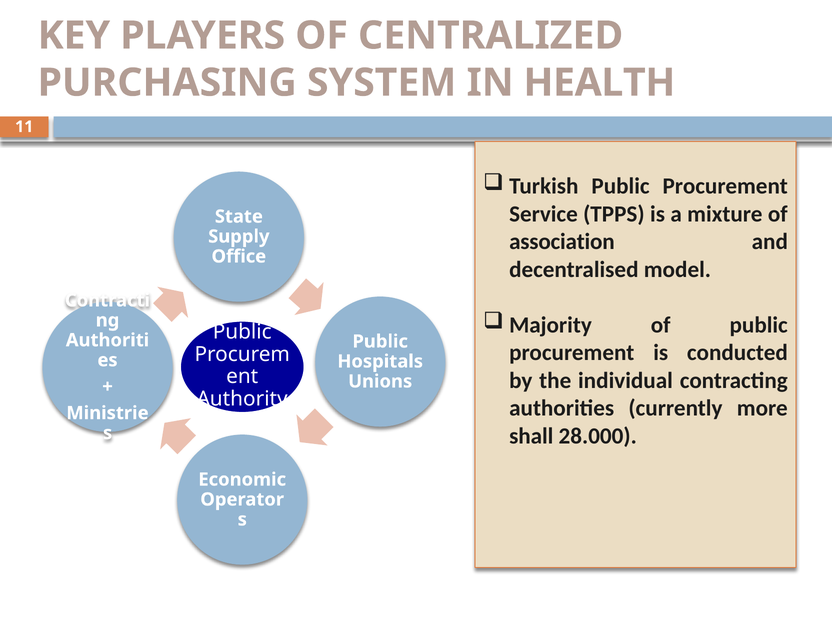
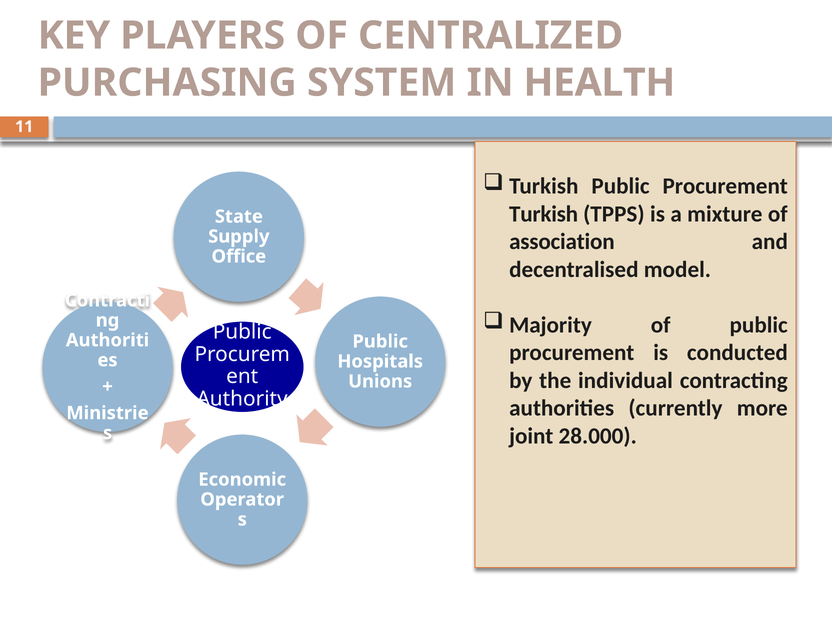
Service at (543, 214): Service -> Turkish
shall: shall -> joint
